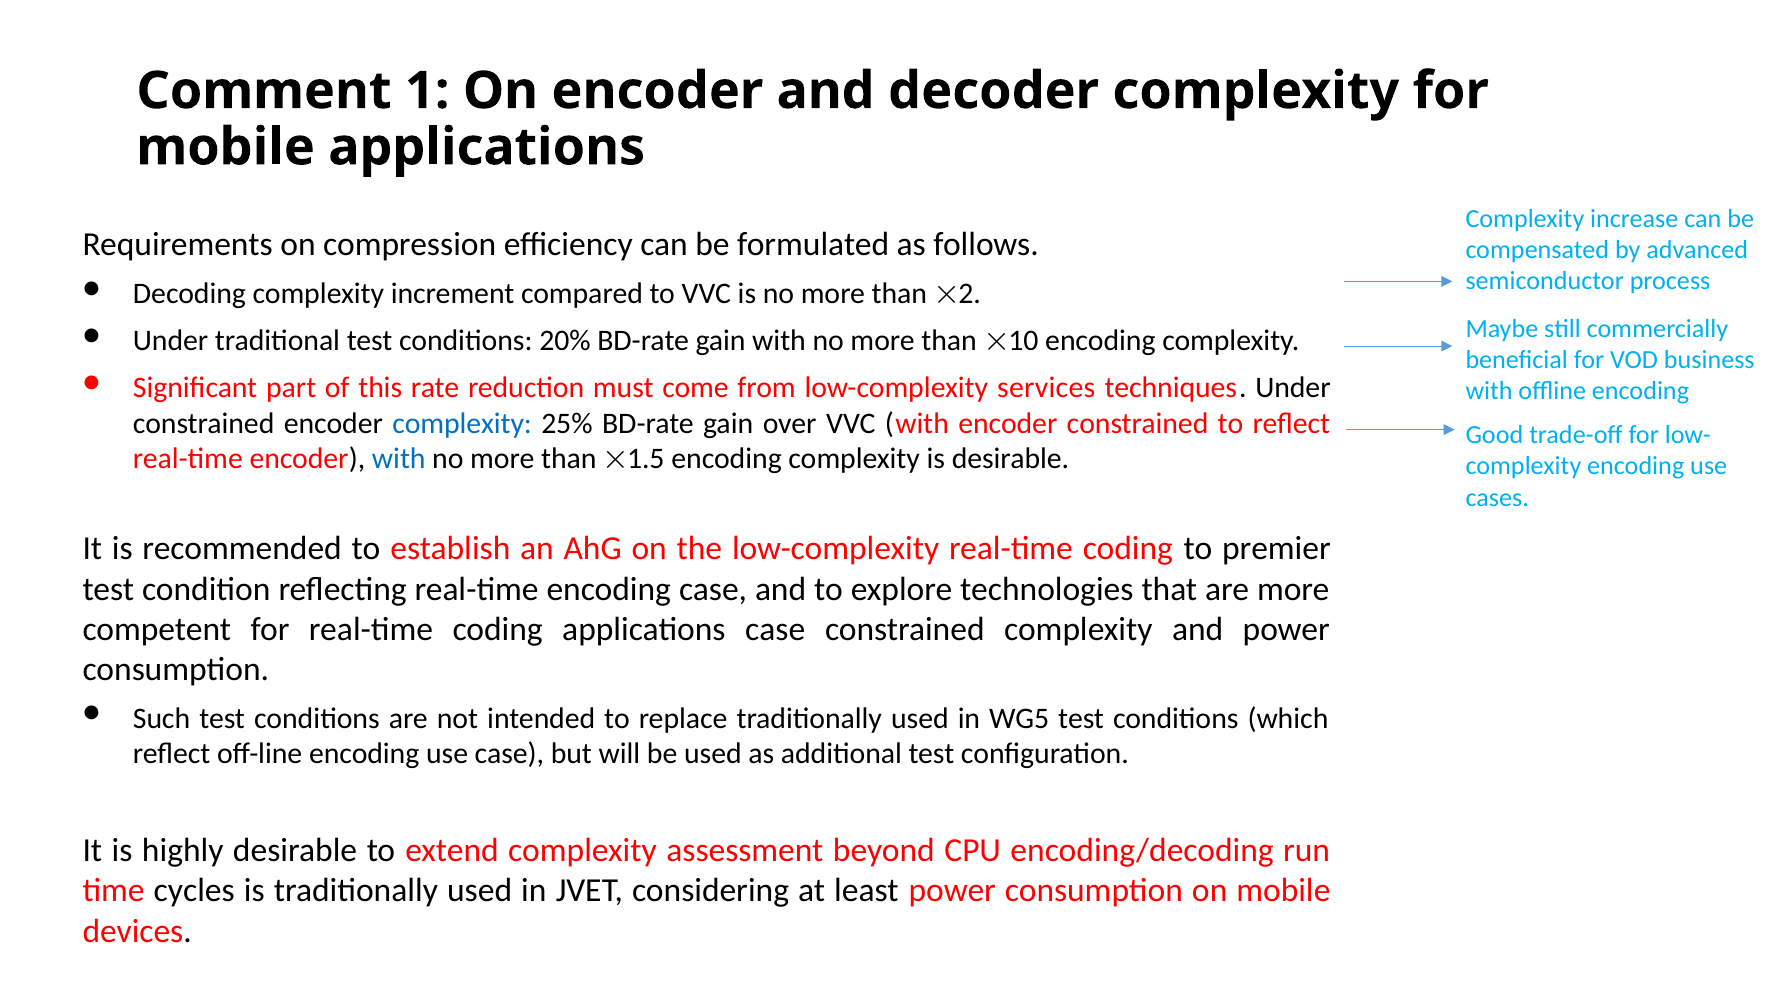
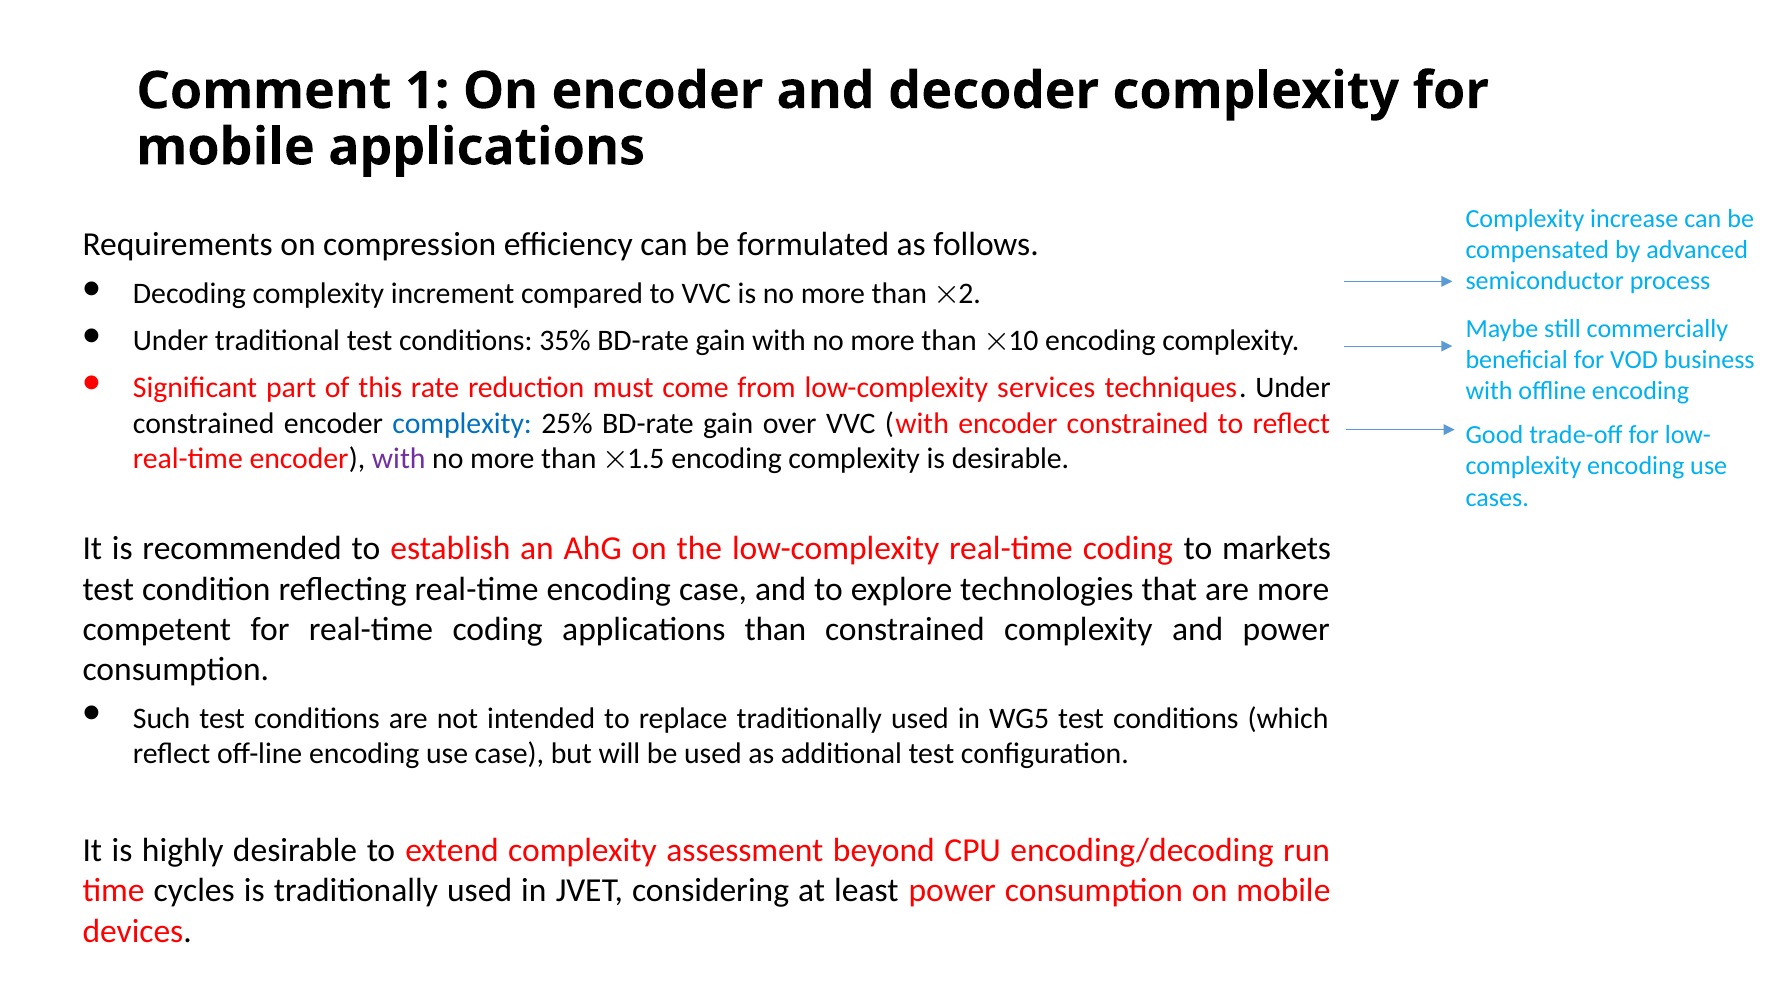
20%: 20% -> 35%
with at (399, 459) colour: blue -> purple
premier: premier -> markets
applications case: case -> than
